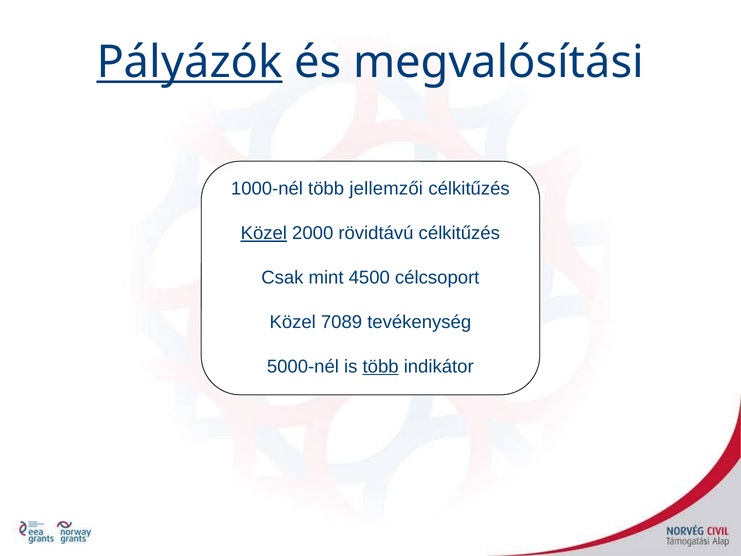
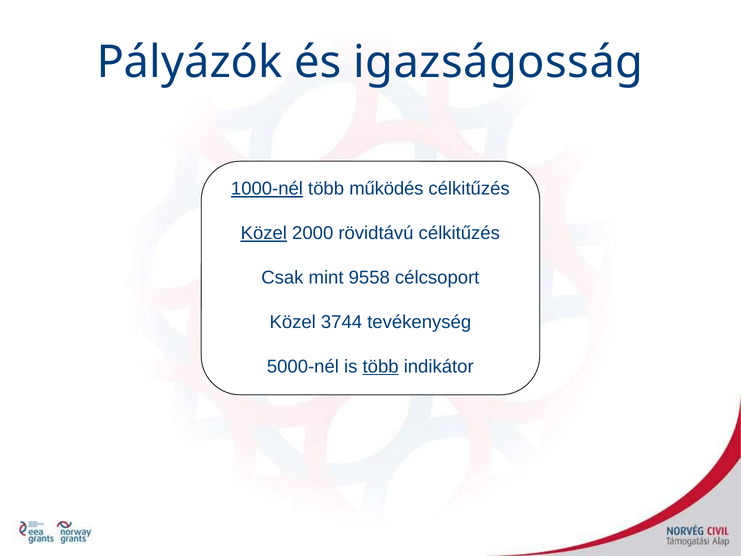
Pályázók underline: present -> none
megvalósítási: megvalósítási -> igazságosság
1000-nél underline: none -> present
jellemzői: jellemzői -> működés
4500: 4500 -> 9558
7089: 7089 -> 3744
